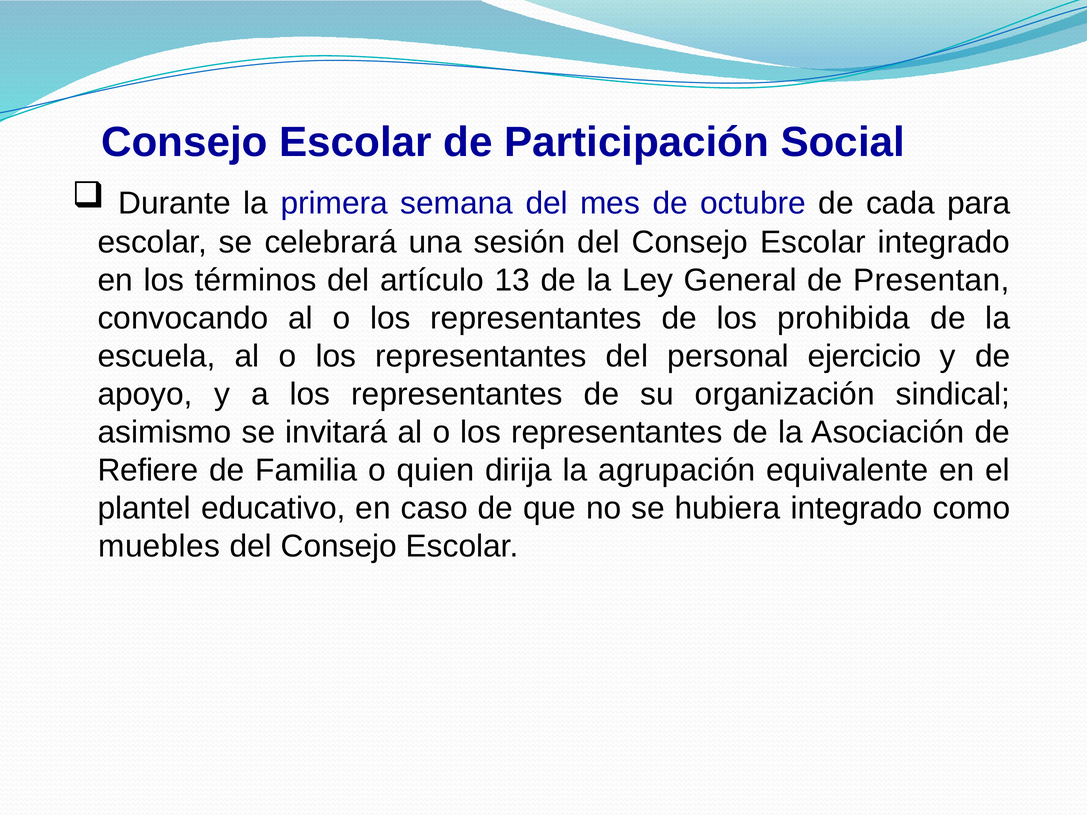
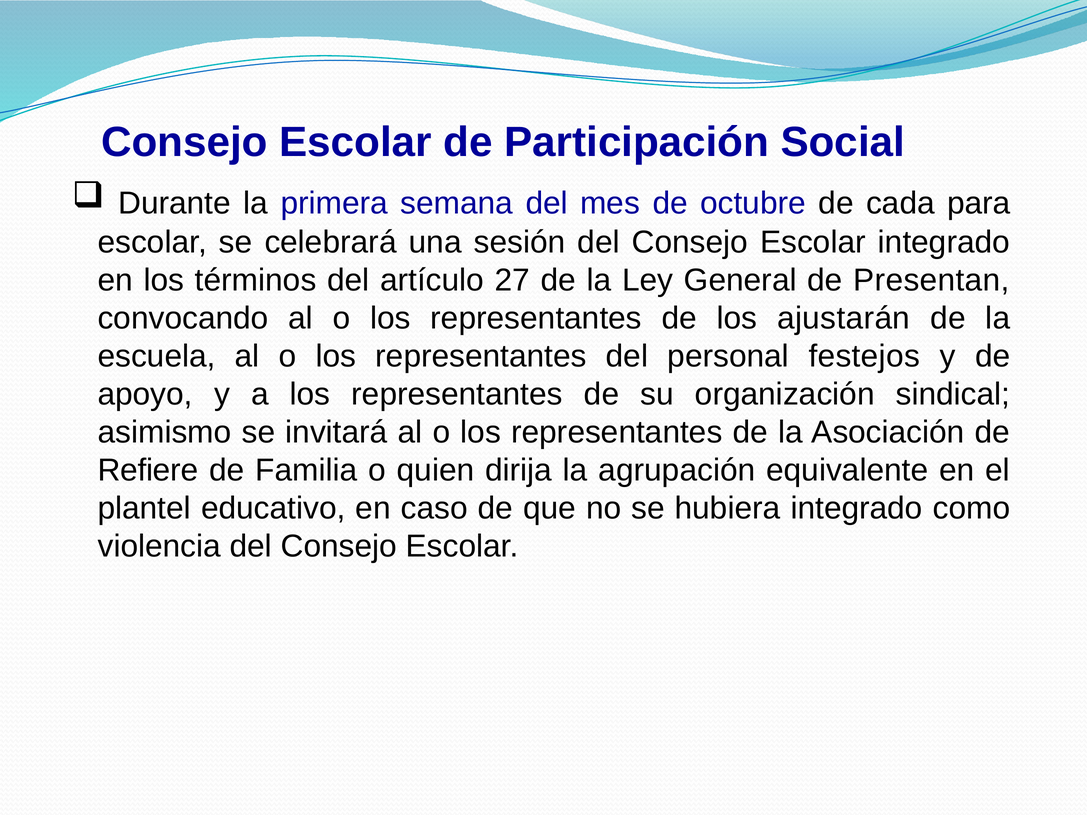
13: 13 -> 27
prohibida: prohibida -> ajustarán
ejercicio: ejercicio -> festejos
muebles: muebles -> violencia
